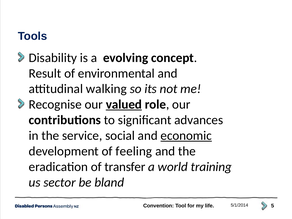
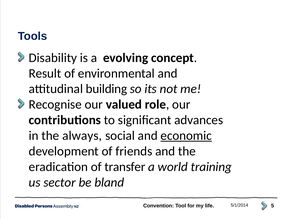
walking: walking -> building
valued underline: present -> none
service: service -> always
feeling: feeling -> friends
